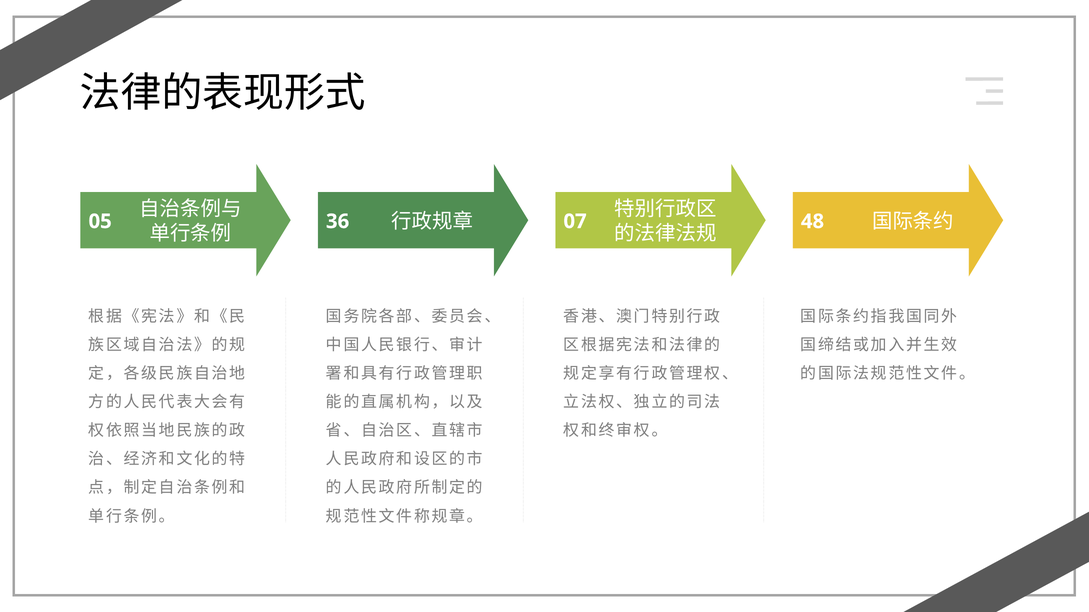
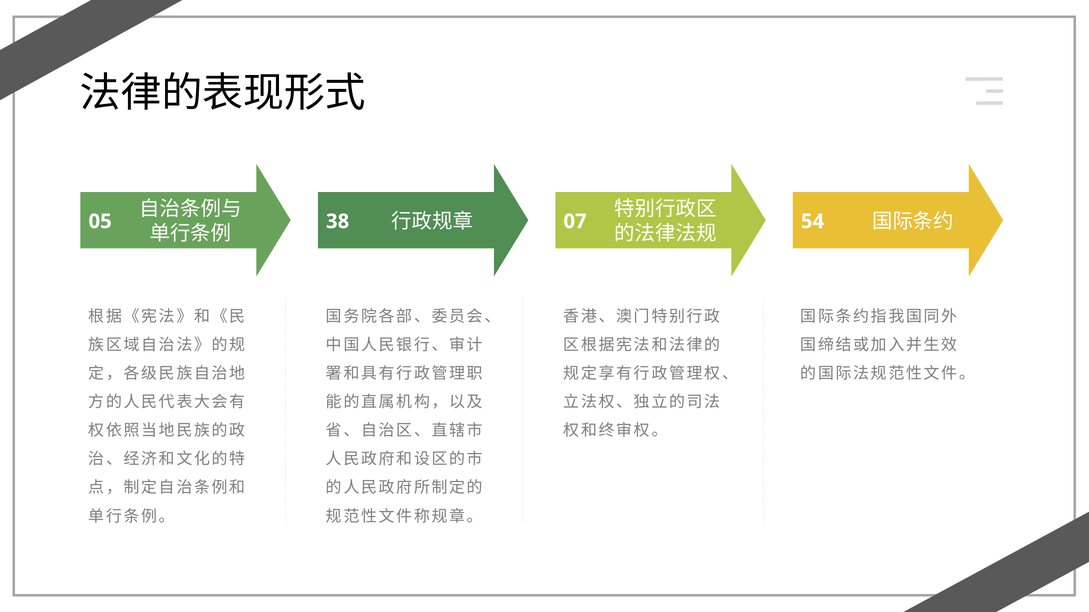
36: 36 -> 38
48: 48 -> 54
